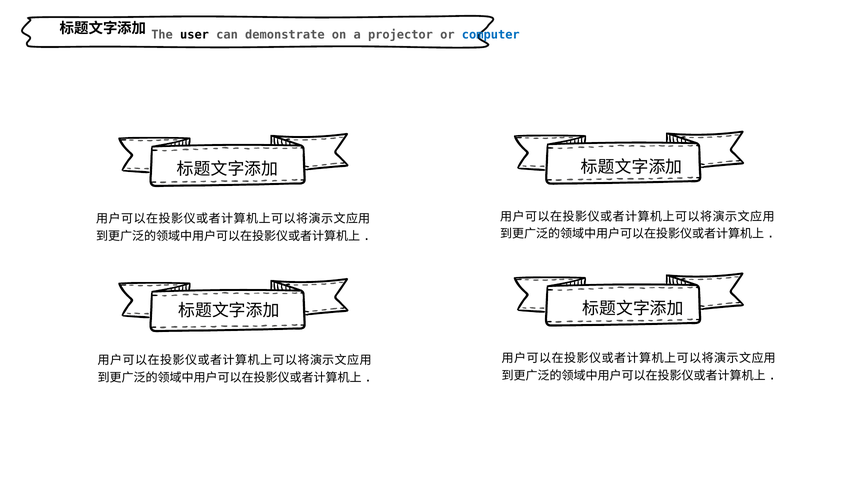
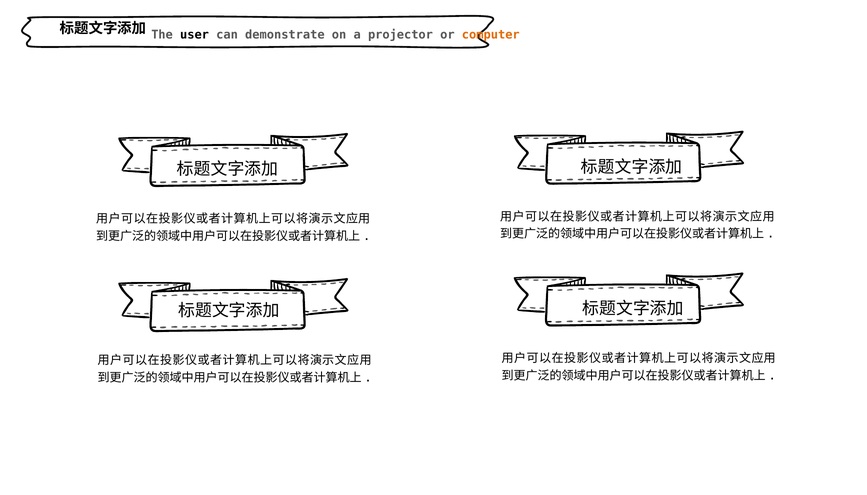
computer colour: blue -> orange
